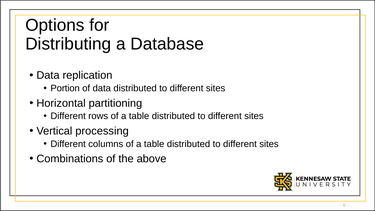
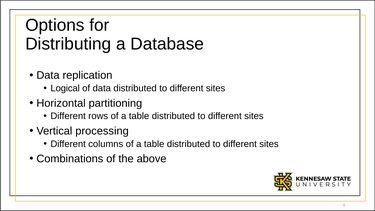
Portion: Portion -> Logical
